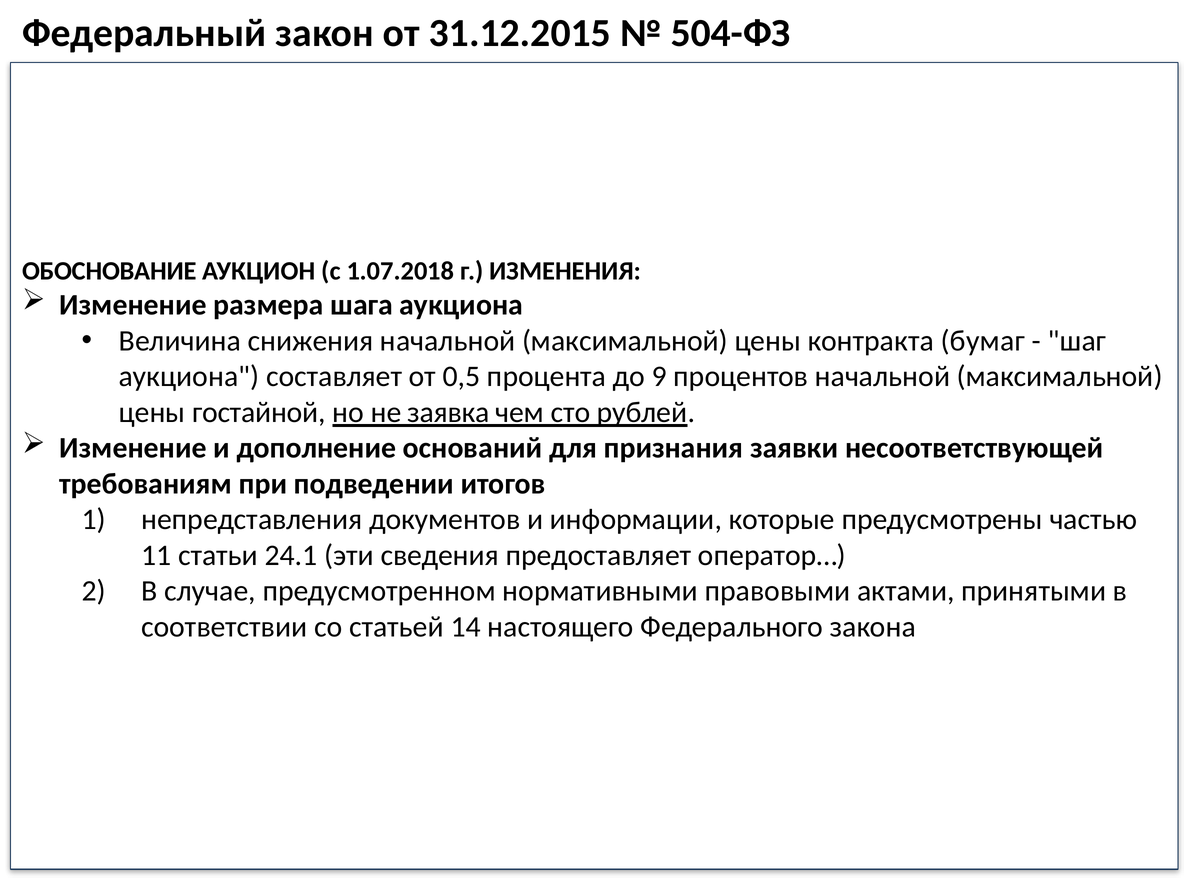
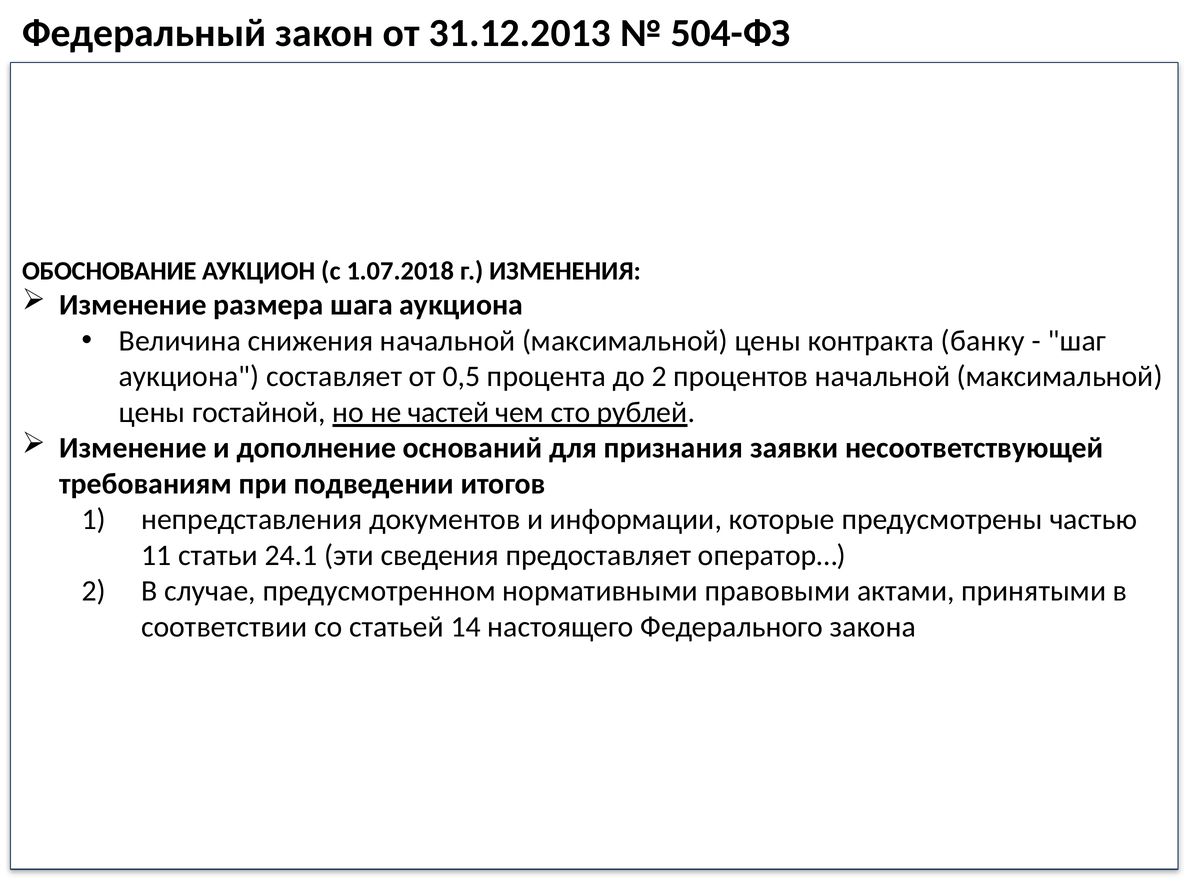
31.12.2015: 31.12.2015 -> 31.12.2013
бумаг: бумаг -> банку
до 9: 9 -> 2
заявка: заявка -> частей
